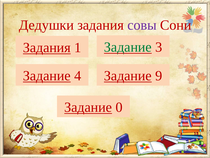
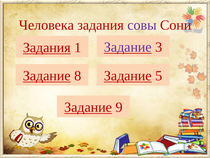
Дедушки: Дедушки -> Человека
Задание at (128, 47) colour: green -> purple
4: 4 -> 8
9: 9 -> 5
0: 0 -> 9
